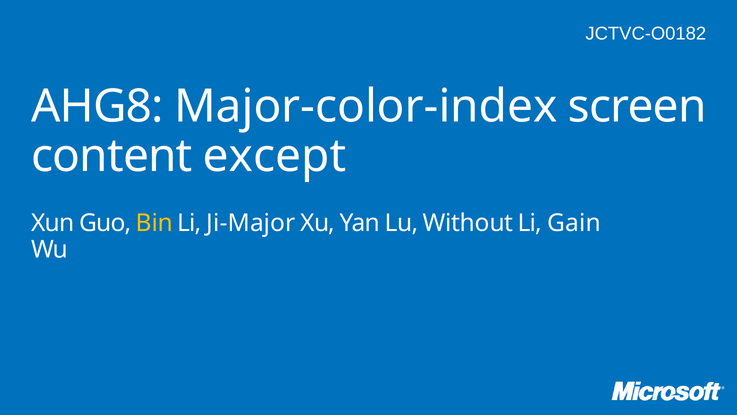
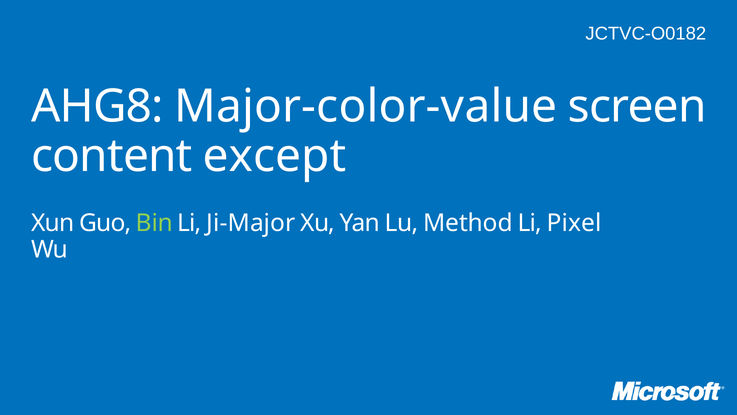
Major-color-index: Major-color-index -> Major-color-value
Bin colour: yellow -> light green
Without: Without -> Method
Gain: Gain -> Pixel
